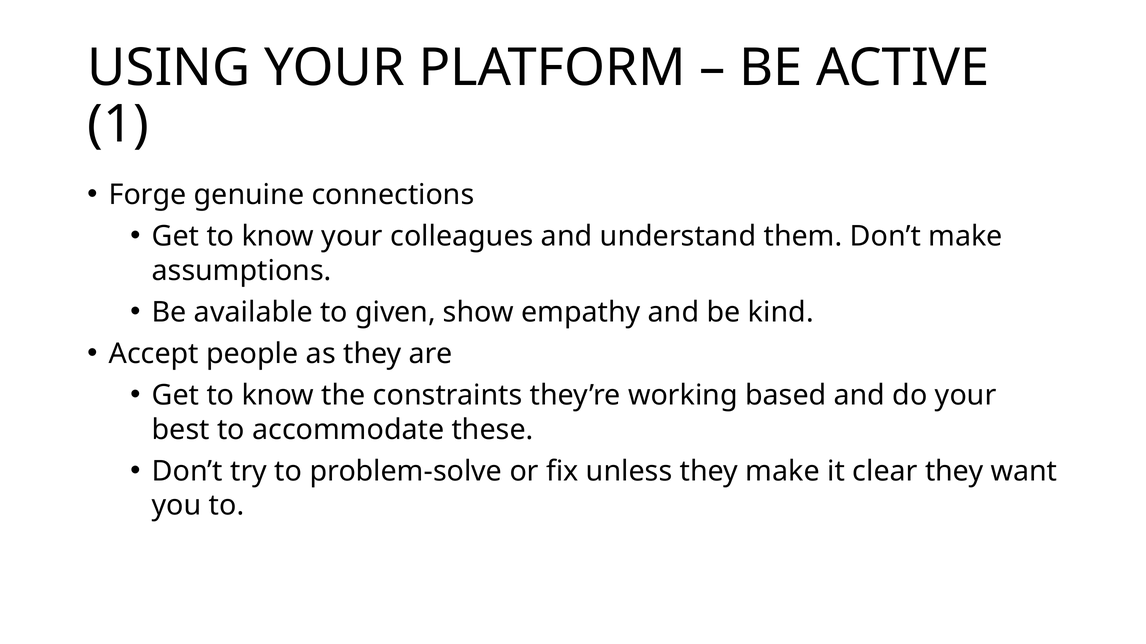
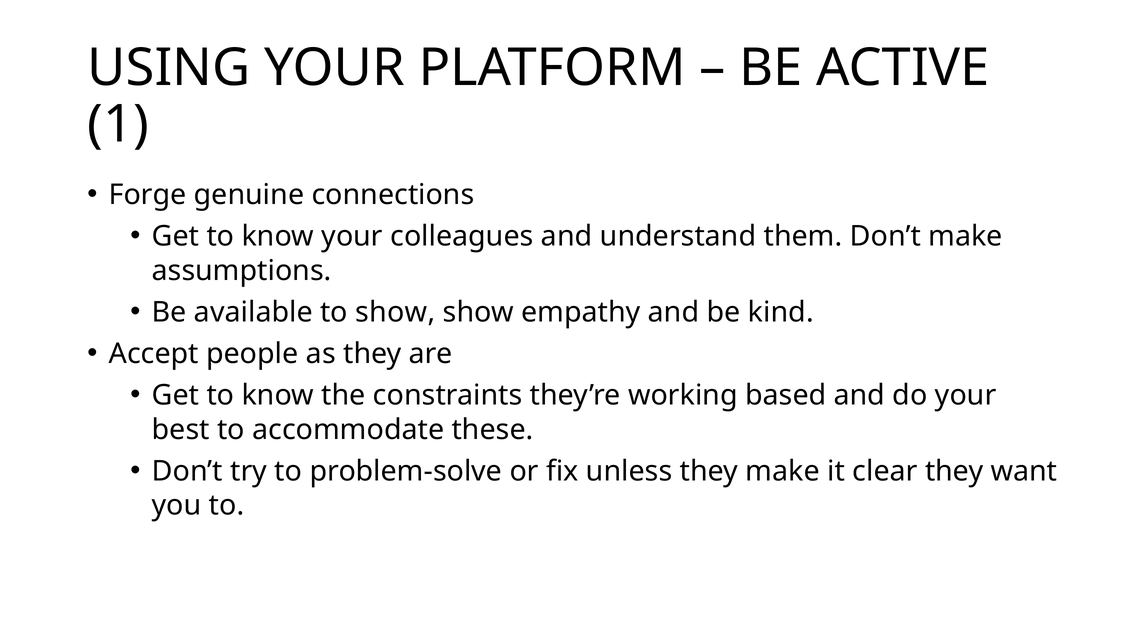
to given: given -> show
